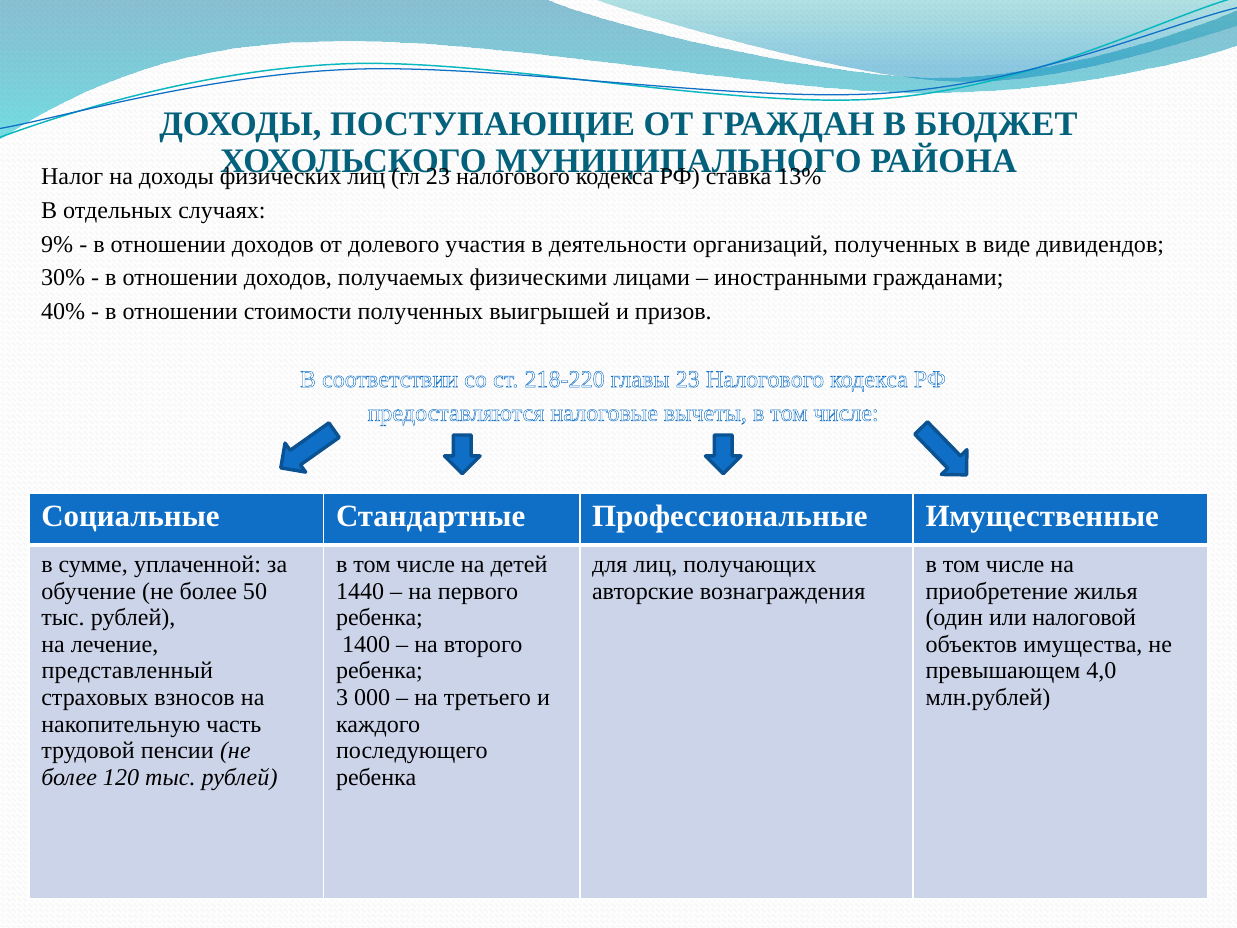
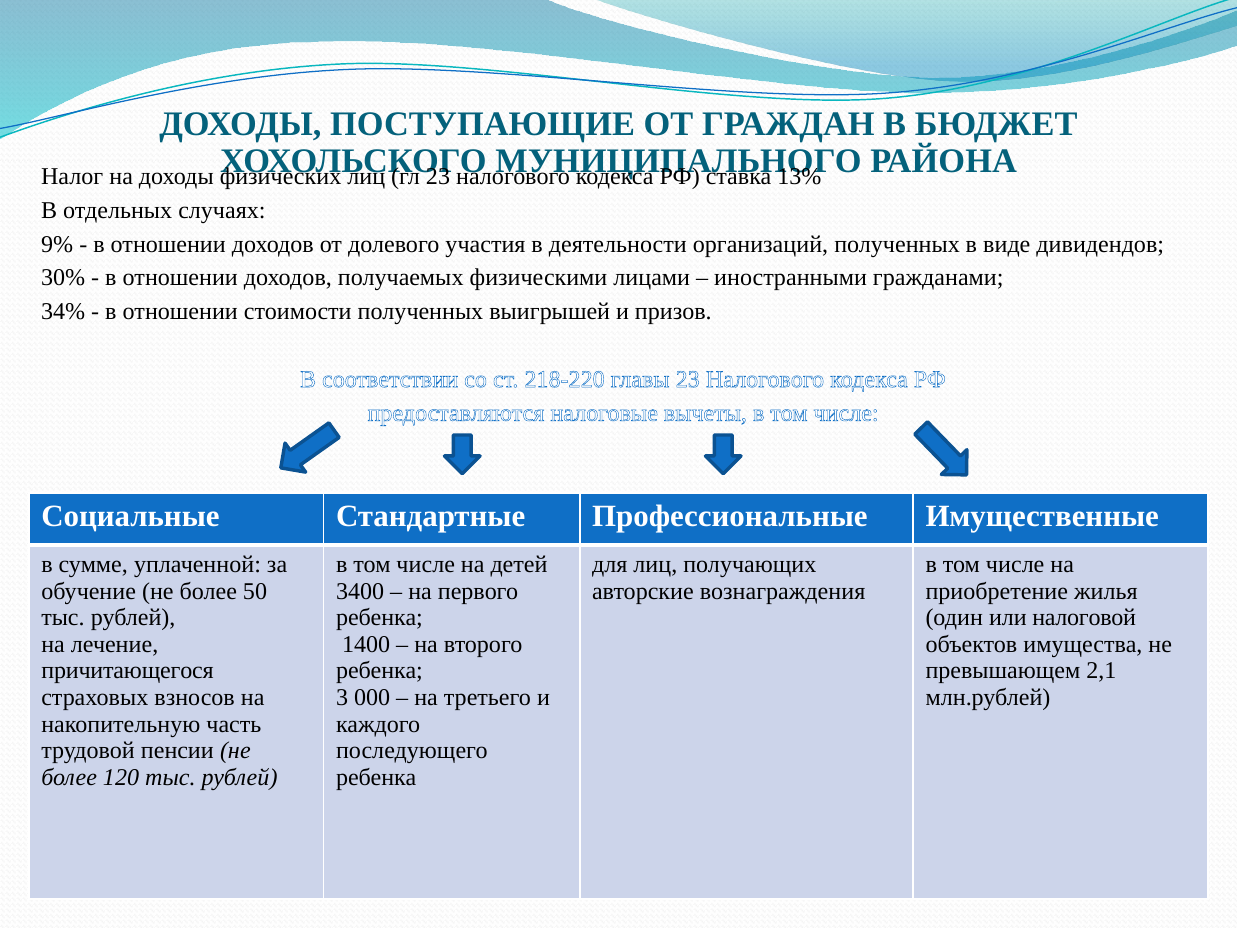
40%: 40% -> 34%
1440: 1440 -> 3400
представленный: представленный -> причитающегося
4,0: 4,0 -> 2,1
